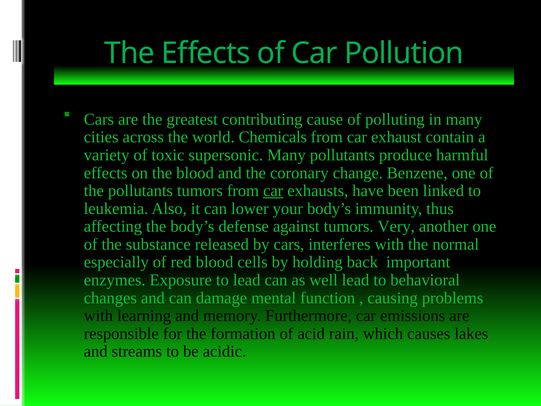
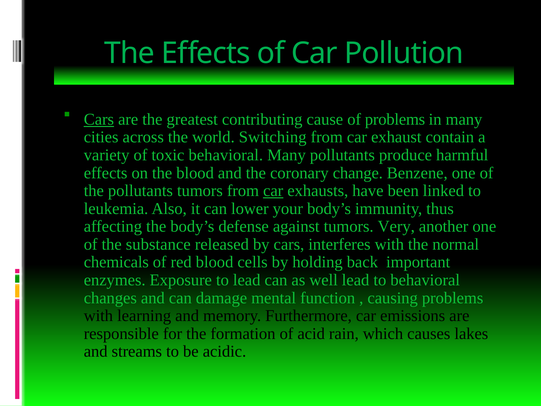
Cars at (99, 119) underline: none -> present
of polluting: polluting -> problems
Chemicals: Chemicals -> Switching
toxic supersonic: supersonic -> behavioral
especially: especially -> chemicals
